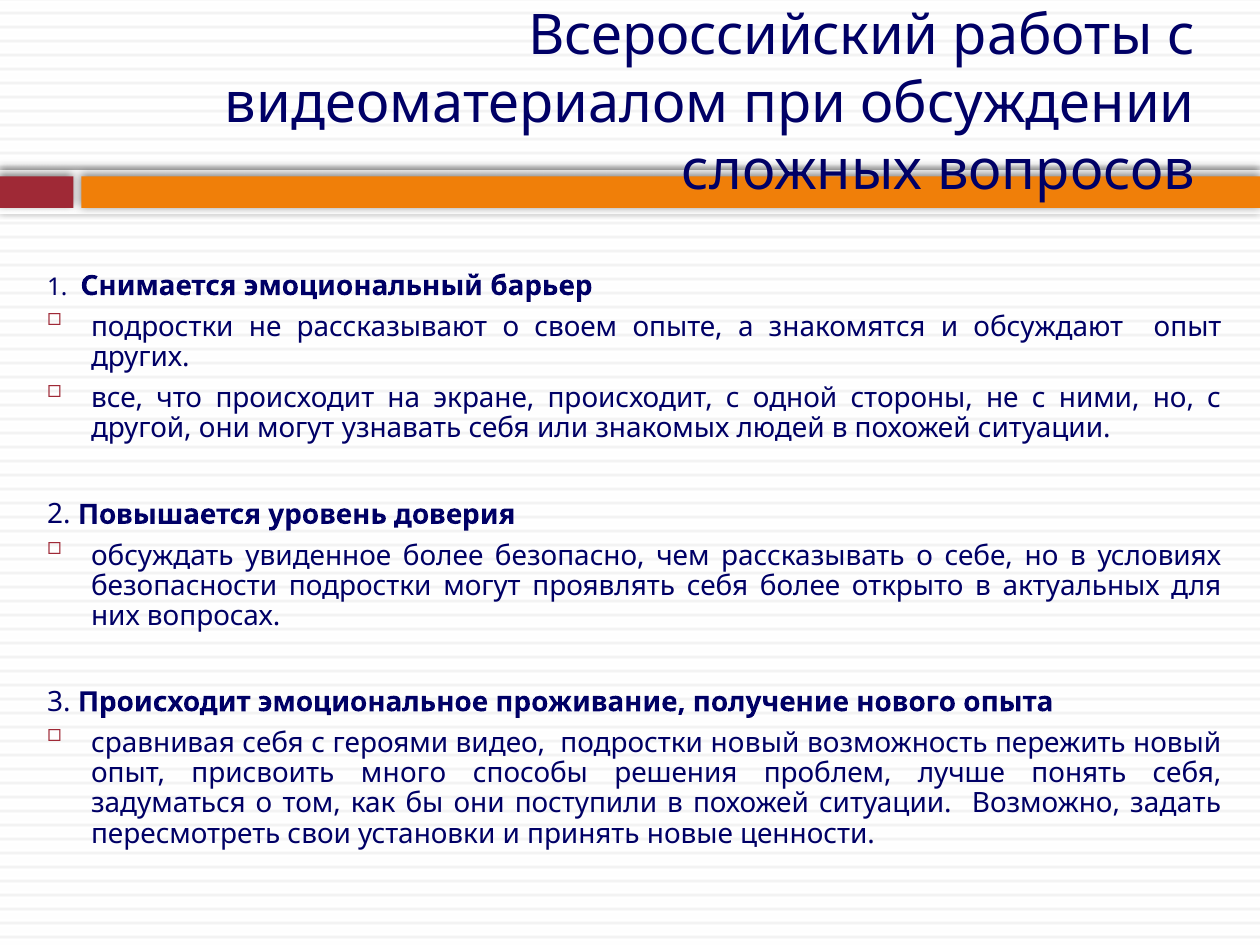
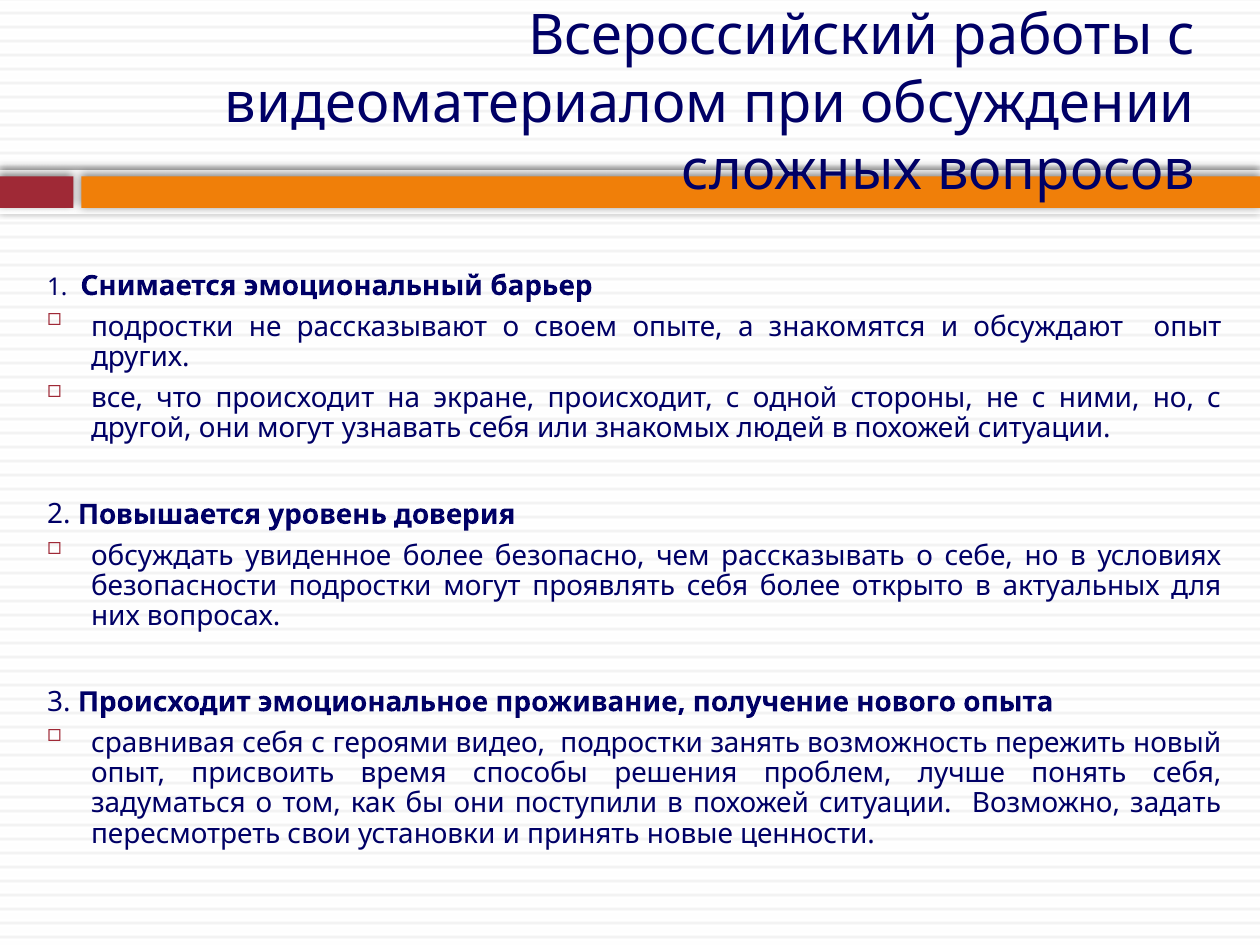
подростки новый: новый -> занять
много: много -> время
